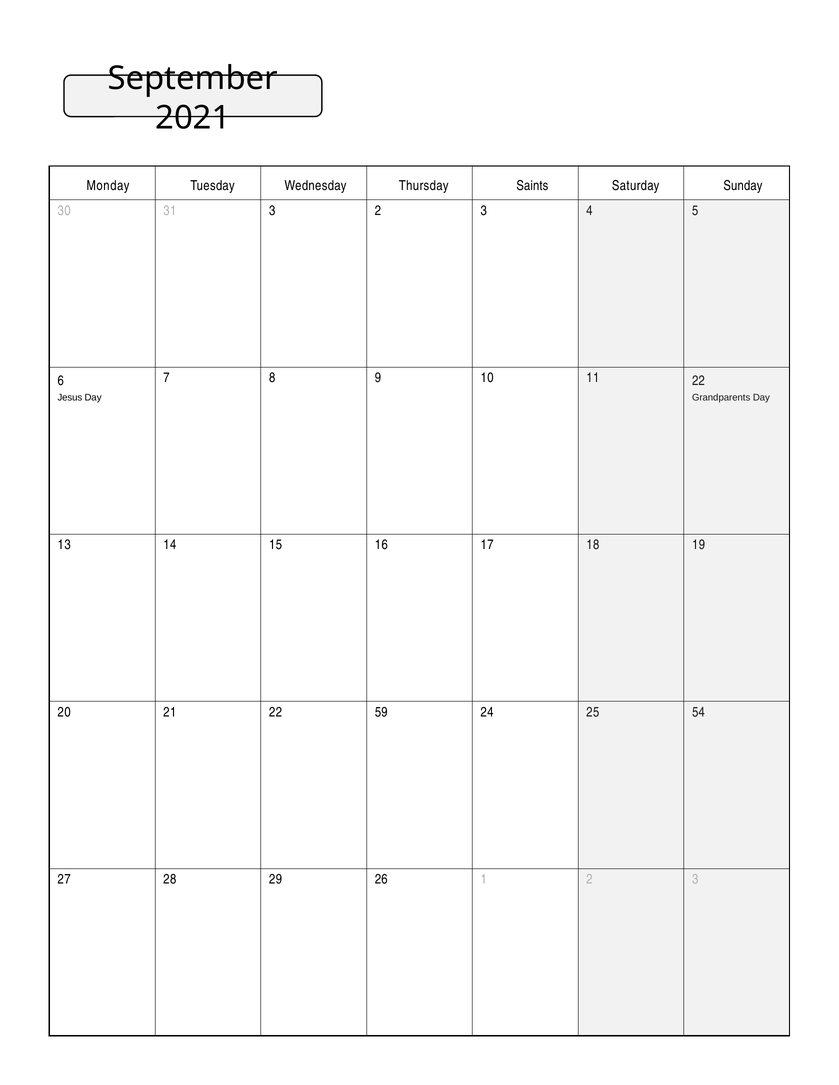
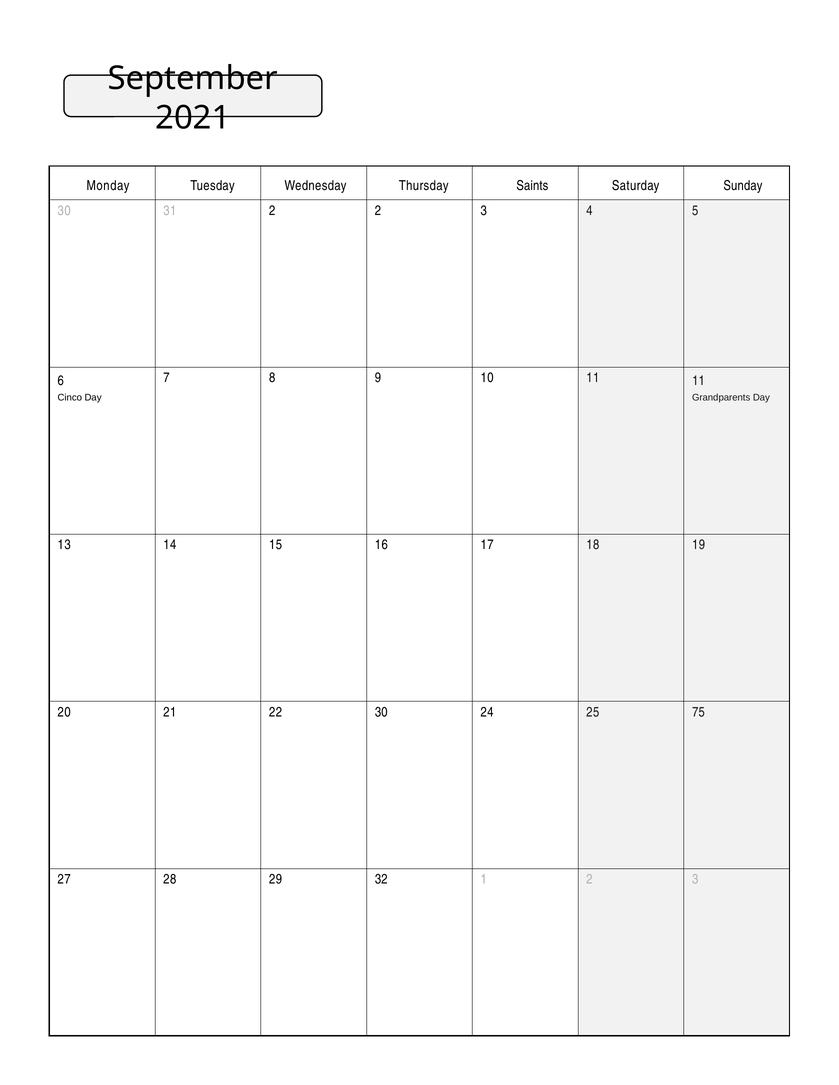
31 3: 3 -> 2
11 22: 22 -> 11
Jesus: Jesus -> Cinco
22 59: 59 -> 30
54: 54 -> 75
26: 26 -> 32
